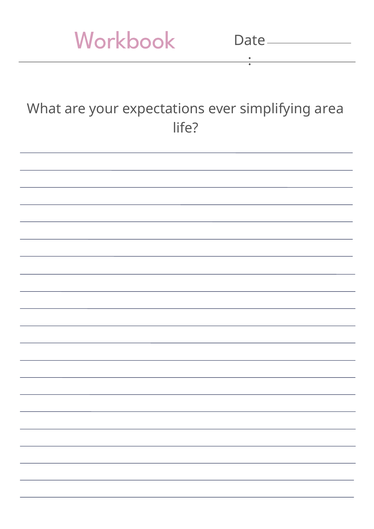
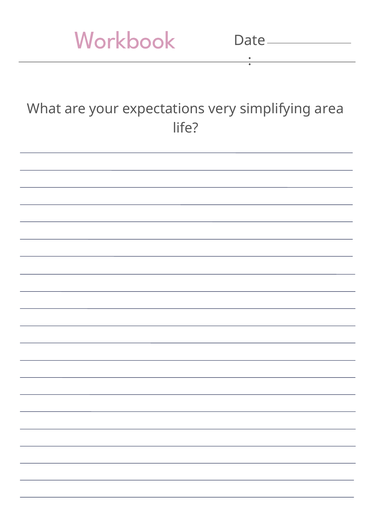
ever: ever -> very
